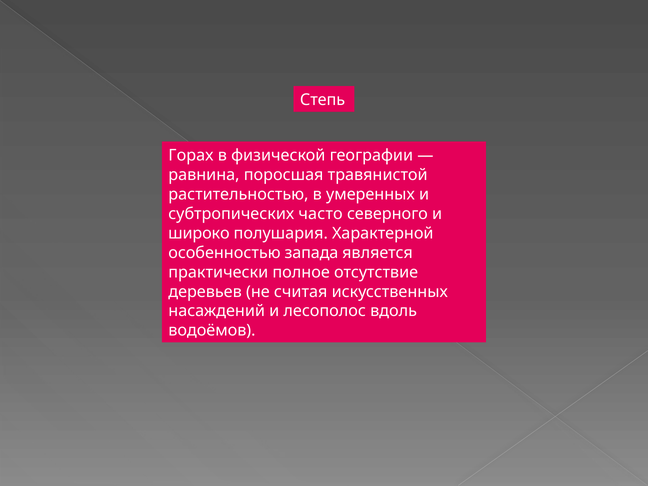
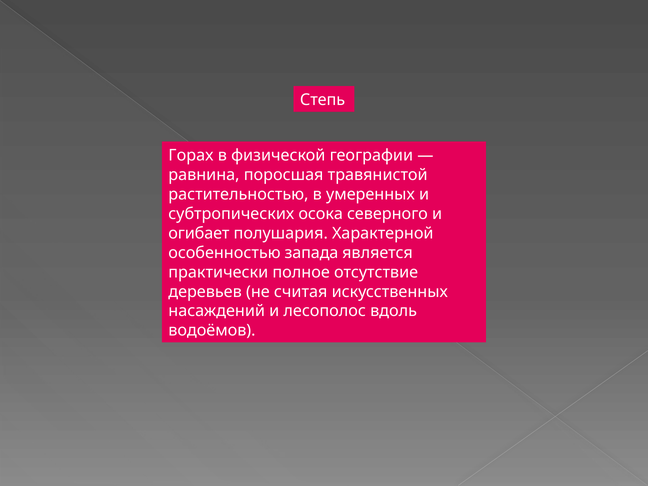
часто: часто -> осока
широко: широко -> огибает
